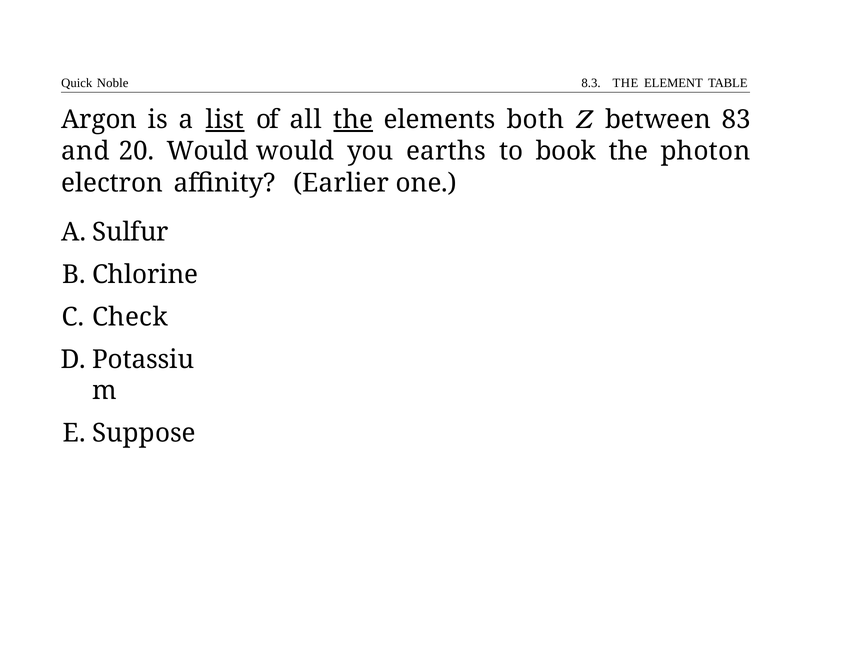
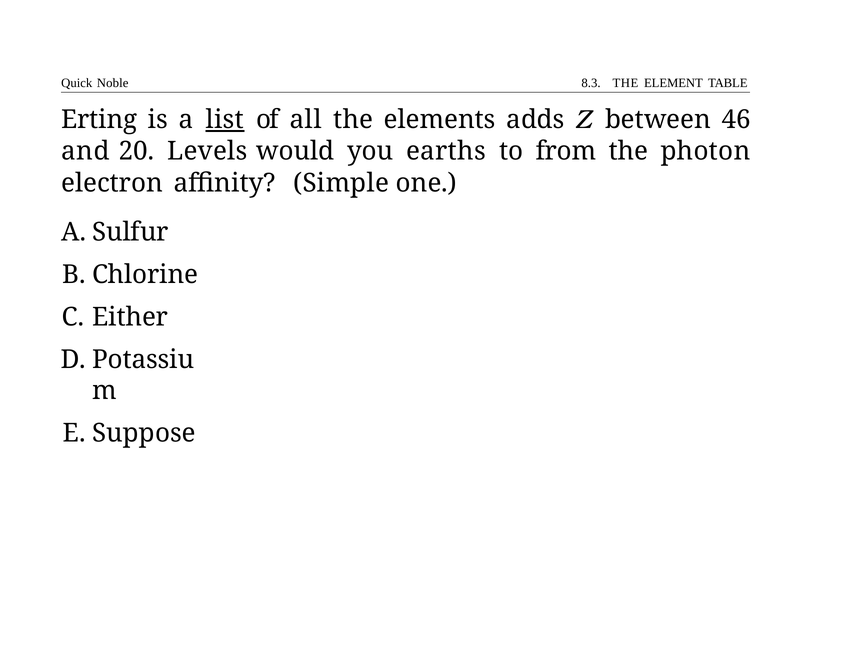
Argon: Argon -> Erting
the at (353, 120) underline: present -> none
both: both -> adds
83: 83 -> 46
20 Would: Would -> Levels
book: book -> from
Earlier: Earlier -> Simple
Check: Check -> Either
